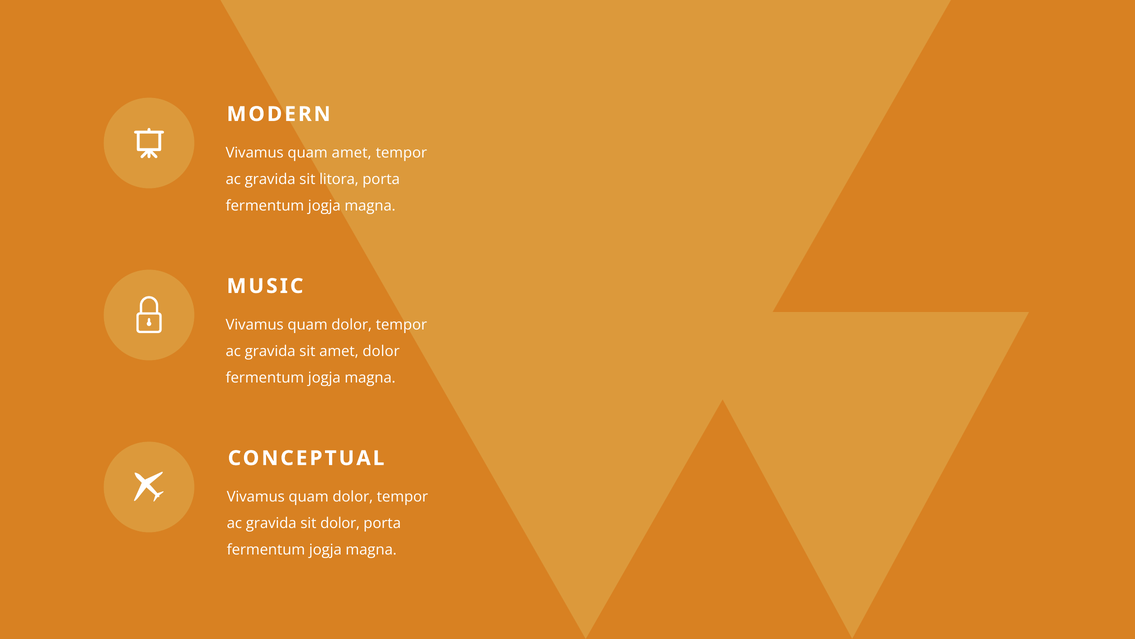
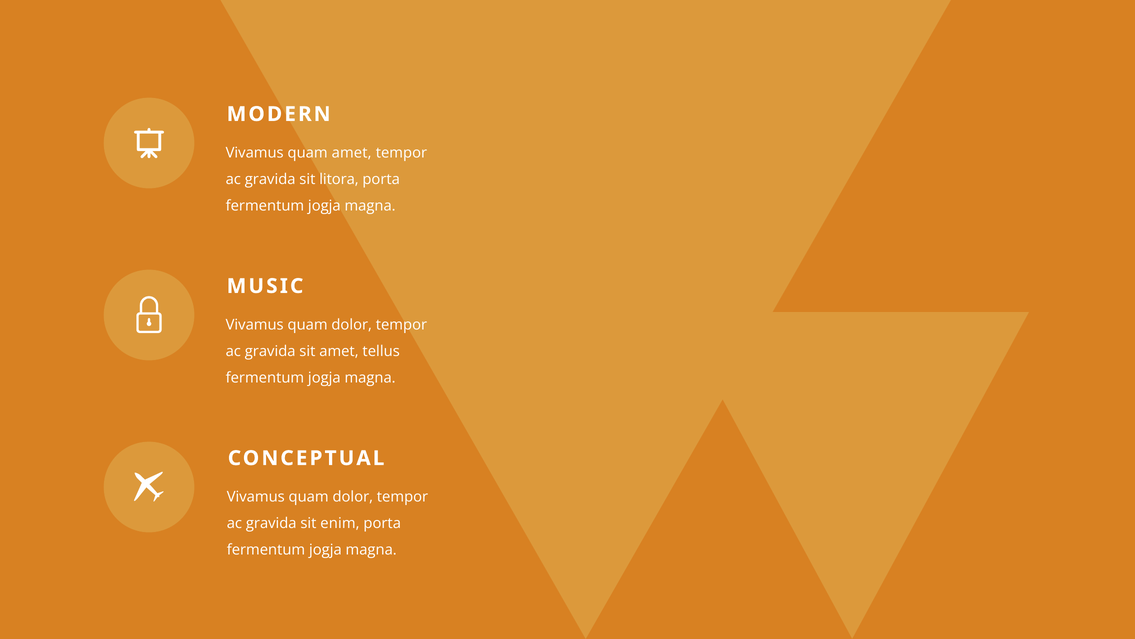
amet dolor: dolor -> tellus
sit dolor: dolor -> enim
